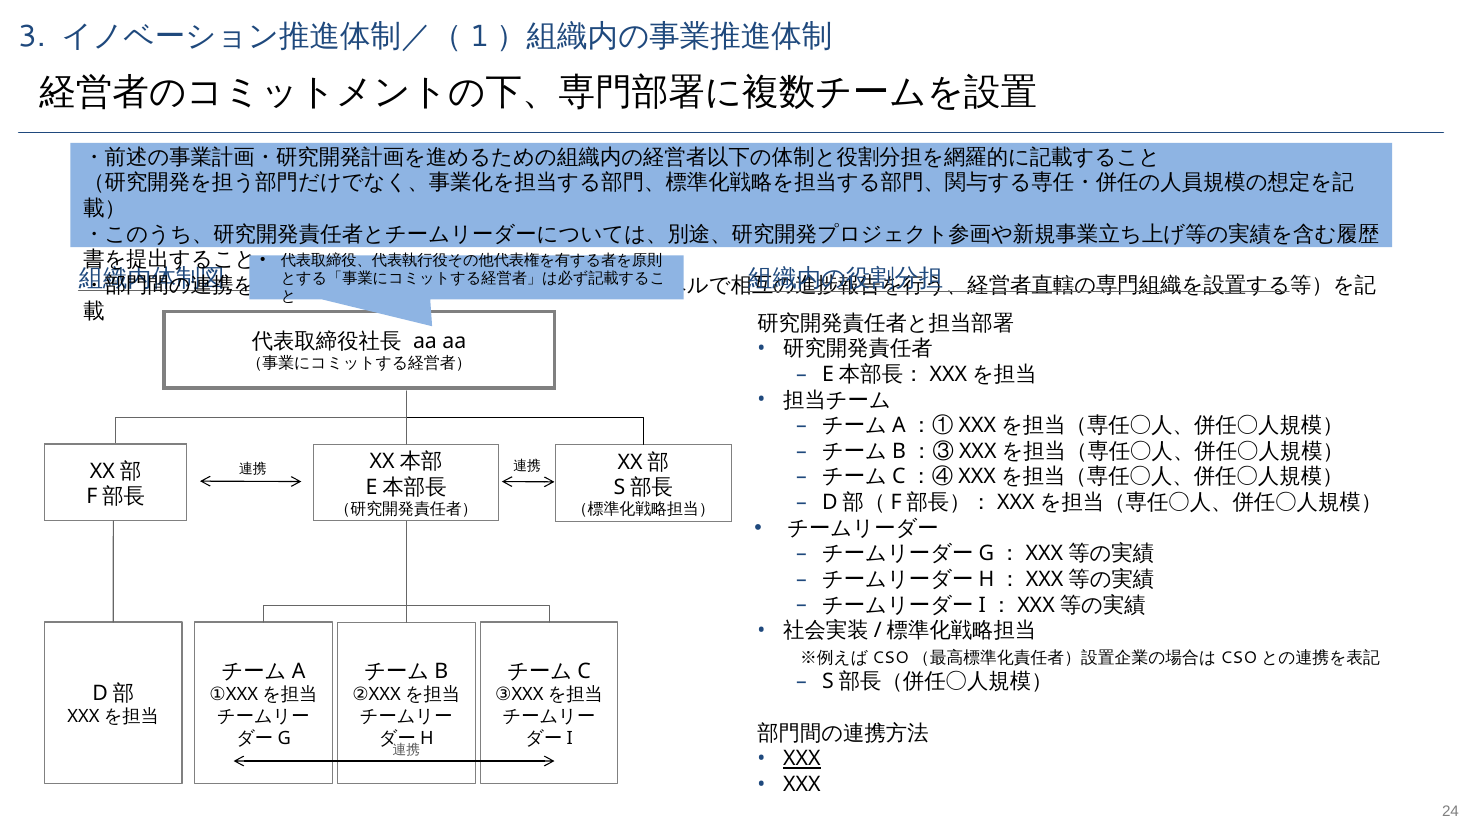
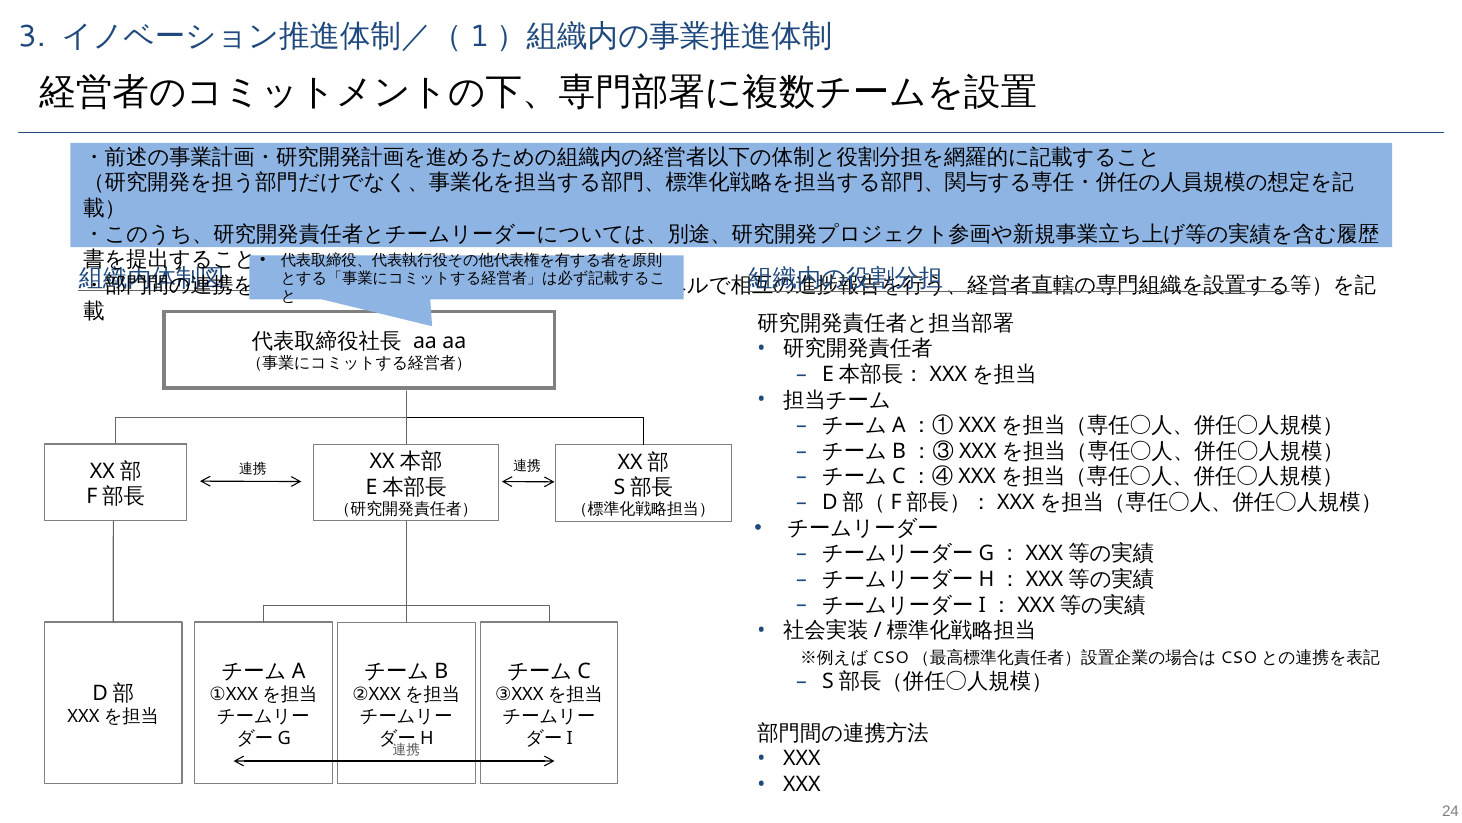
XXX at (802, 758) underline: present -> none
